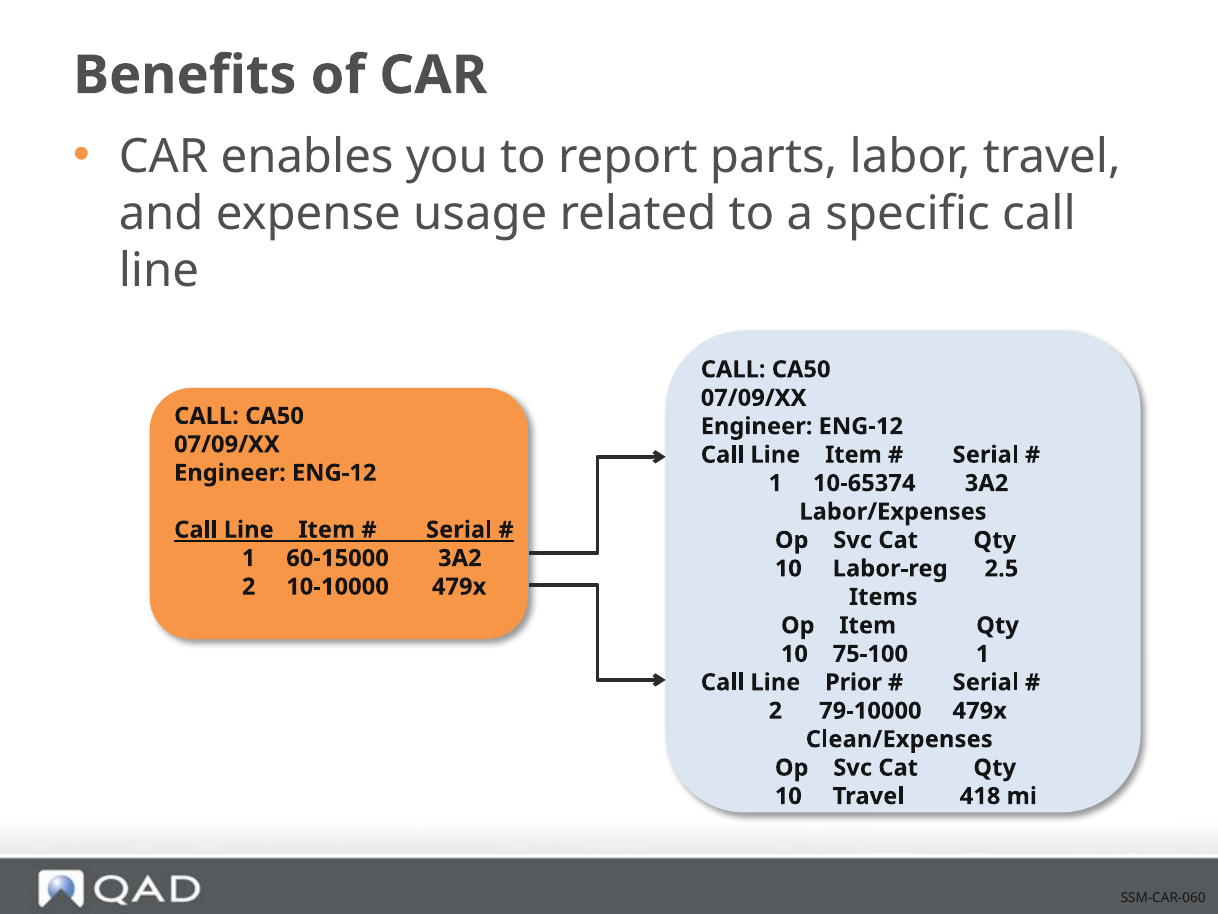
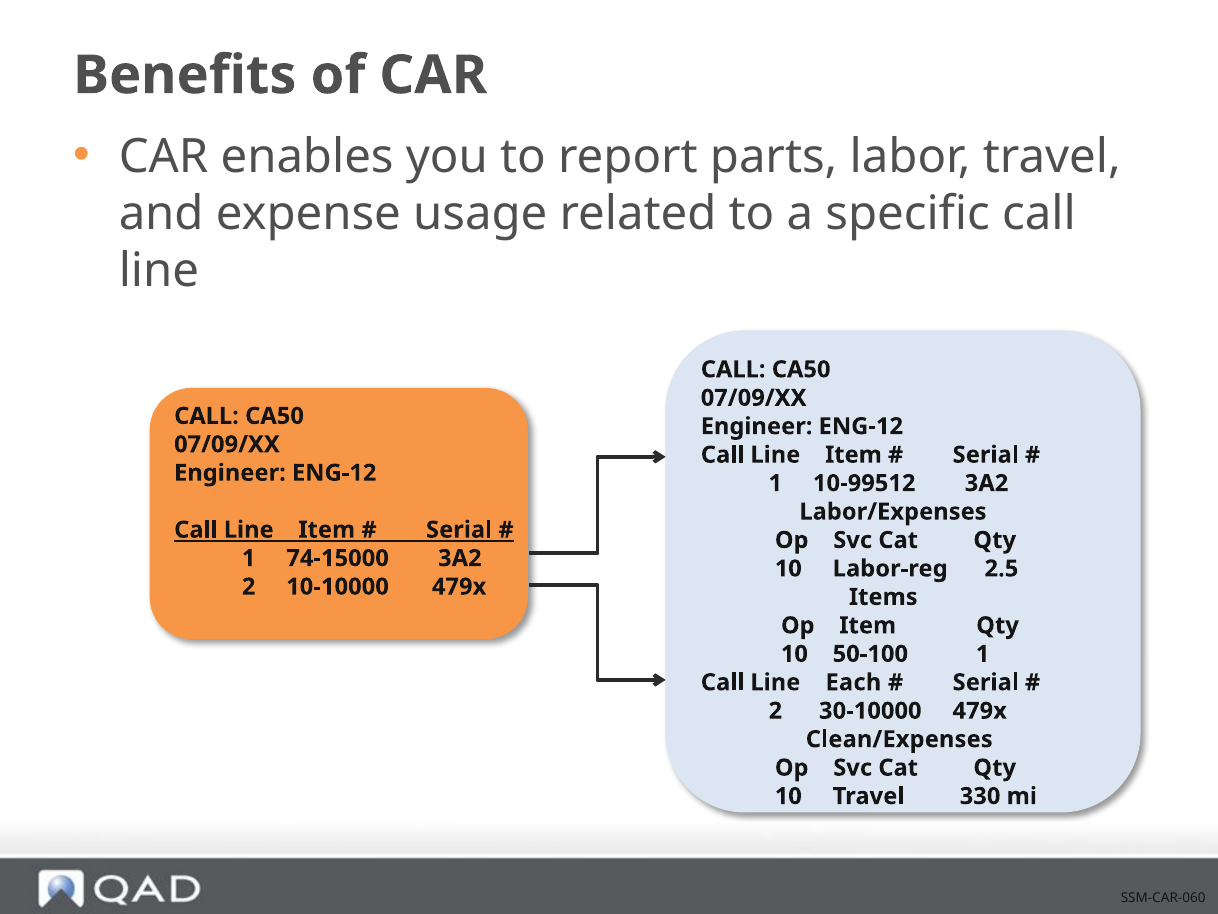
10-65374: 10-65374 -> 10-99512
60-15000: 60-15000 -> 74-15000
75-100: 75-100 -> 50-100
Prior: Prior -> Each
79-10000: 79-10000 -> 30-10000
418: 418 -> 330
